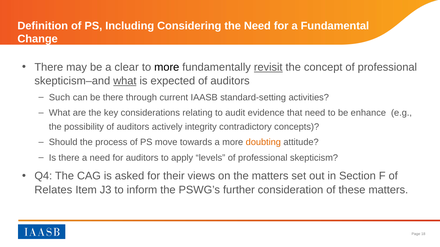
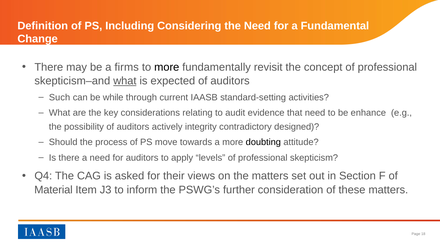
clear: clear -> firms
revisit underline: present -> none
be there: there -> while
concepts: concepts -> designed
doubting colour: orange -> black
Relates: Relates -> Material
